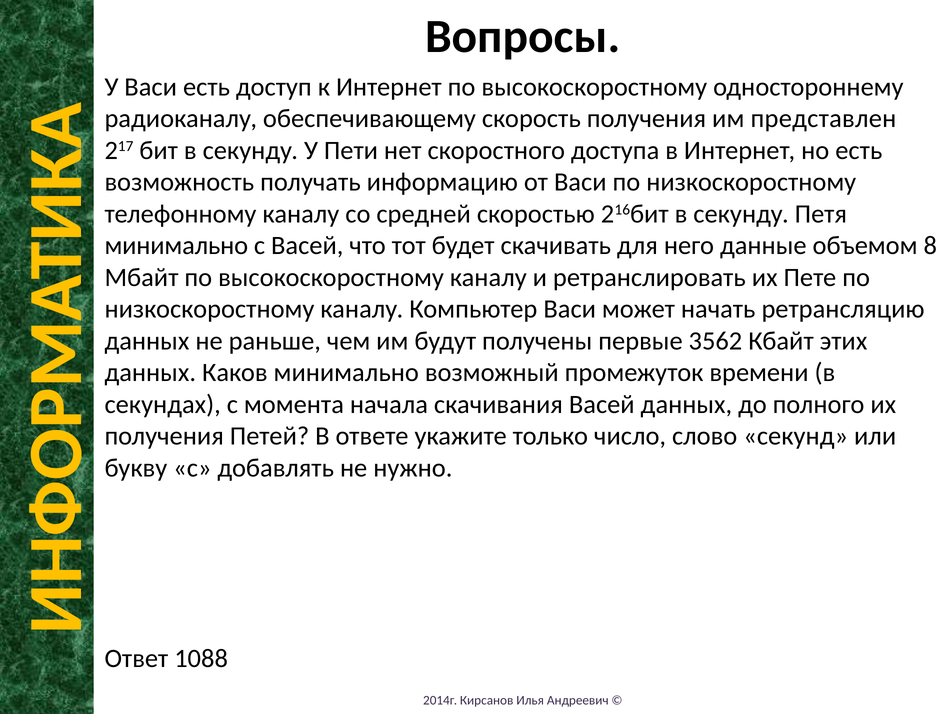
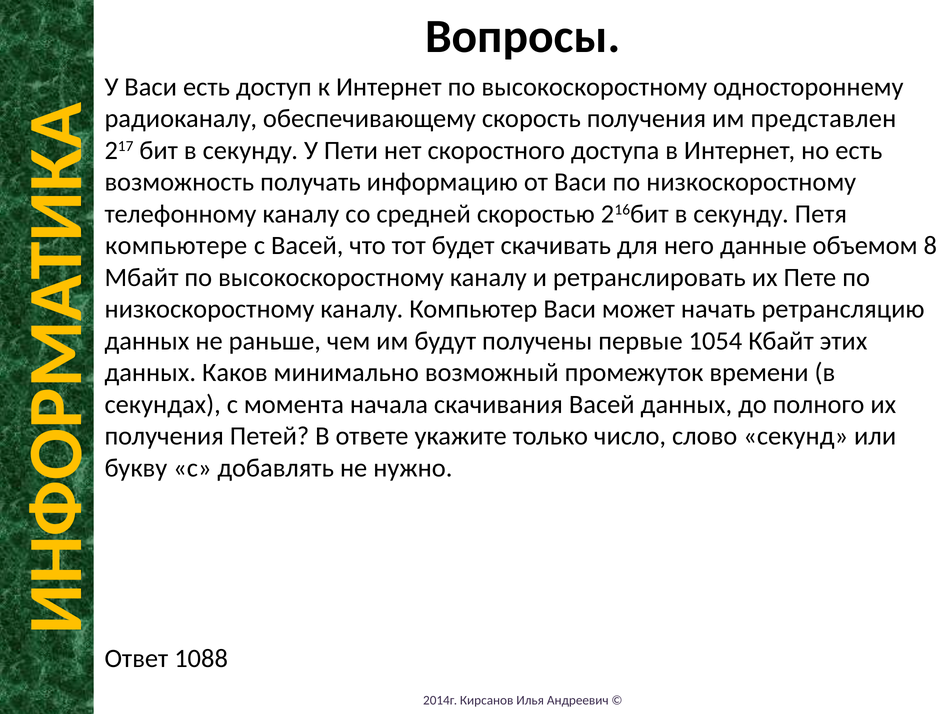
минимально at (176, 246): минимально -> компьютере
3562: 3562 -> 1054
